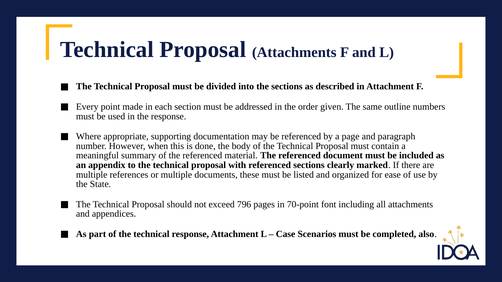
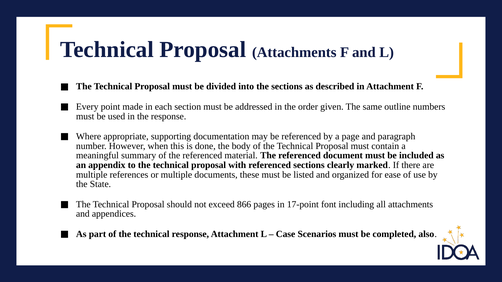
796: 796 -> 866
70-point: 70-point -> 17-point
